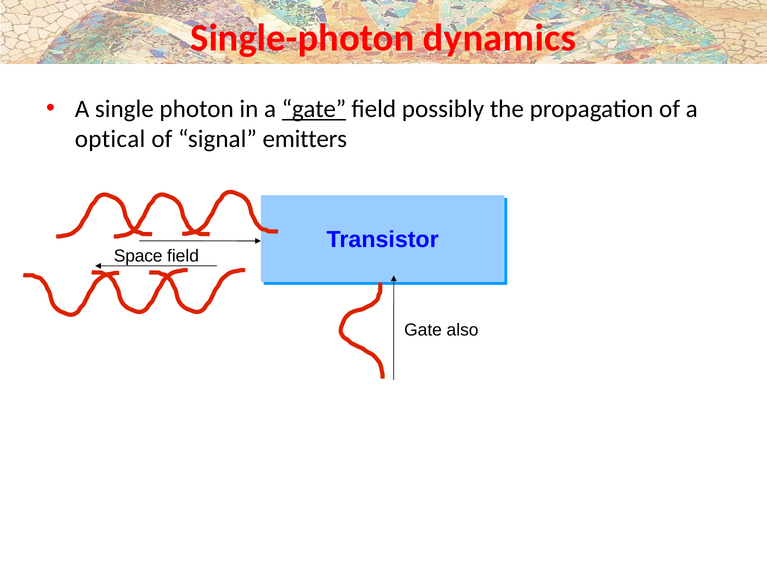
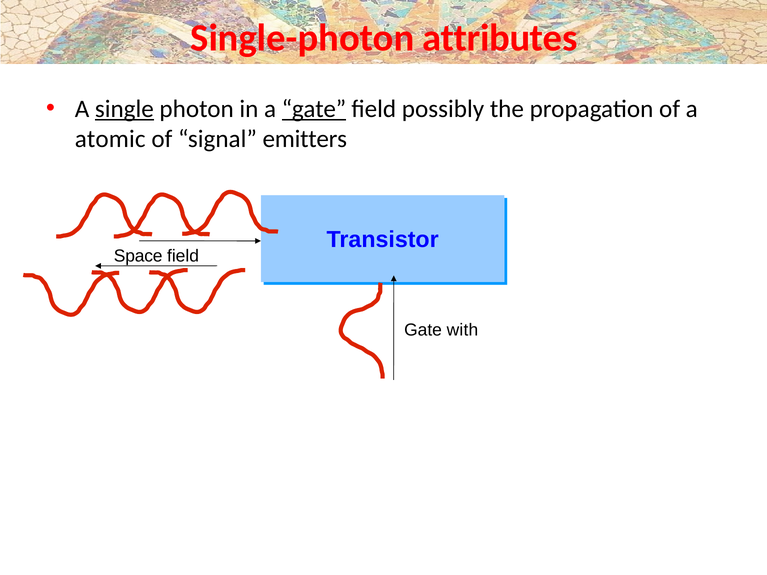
dynamics: dynamics -> attributes
single underline: none -> present
optical: optical -> atomic
also: also -> with
